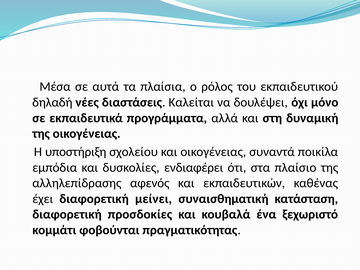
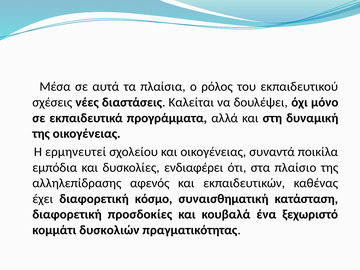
δηλαδή: δηλαδή -> σχέσεις
υποστήριξη: υποστήριξη -> ερμηνευτεί
μείνει: μείνει -> κόσμο
φοβούνται: φοβούνται -> δυσκολιών
